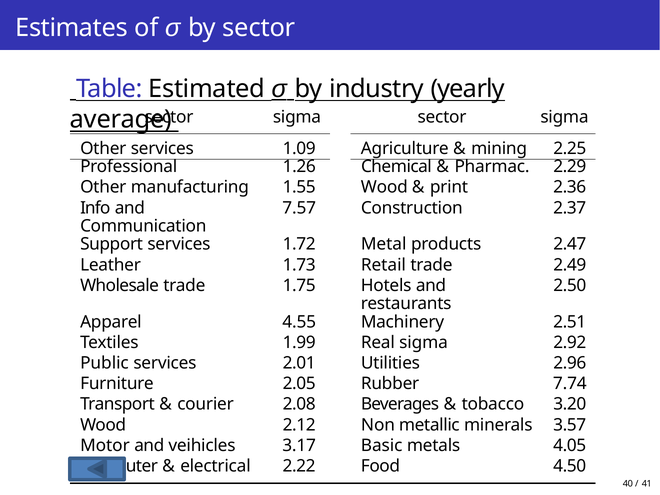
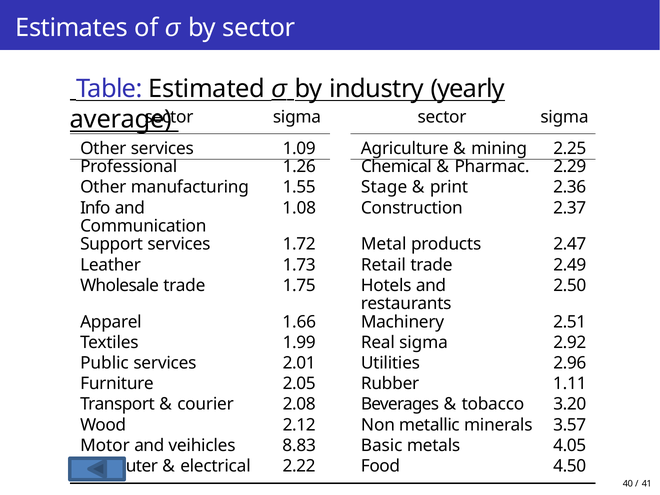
1.55 Wood: Wood -> Stage
7.57: 7.57 -> 1.08
4.55: 4.55 -> 1.66
7.74: 7.74 -> 1.11
3.17: 3.17 -> 8.83
